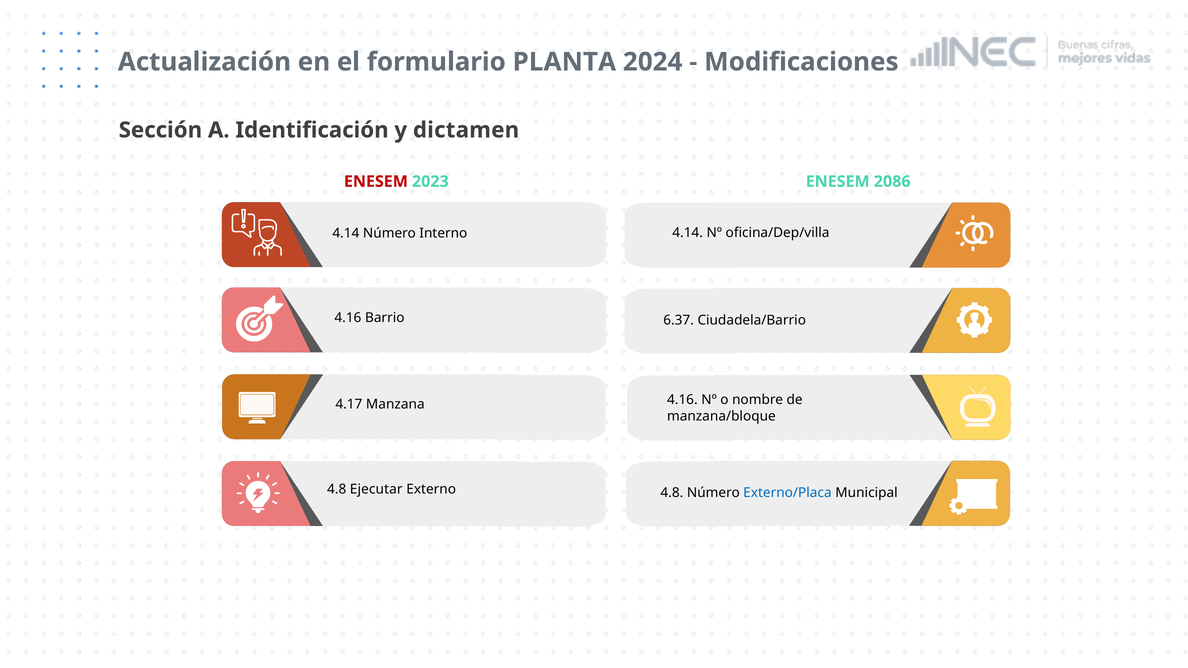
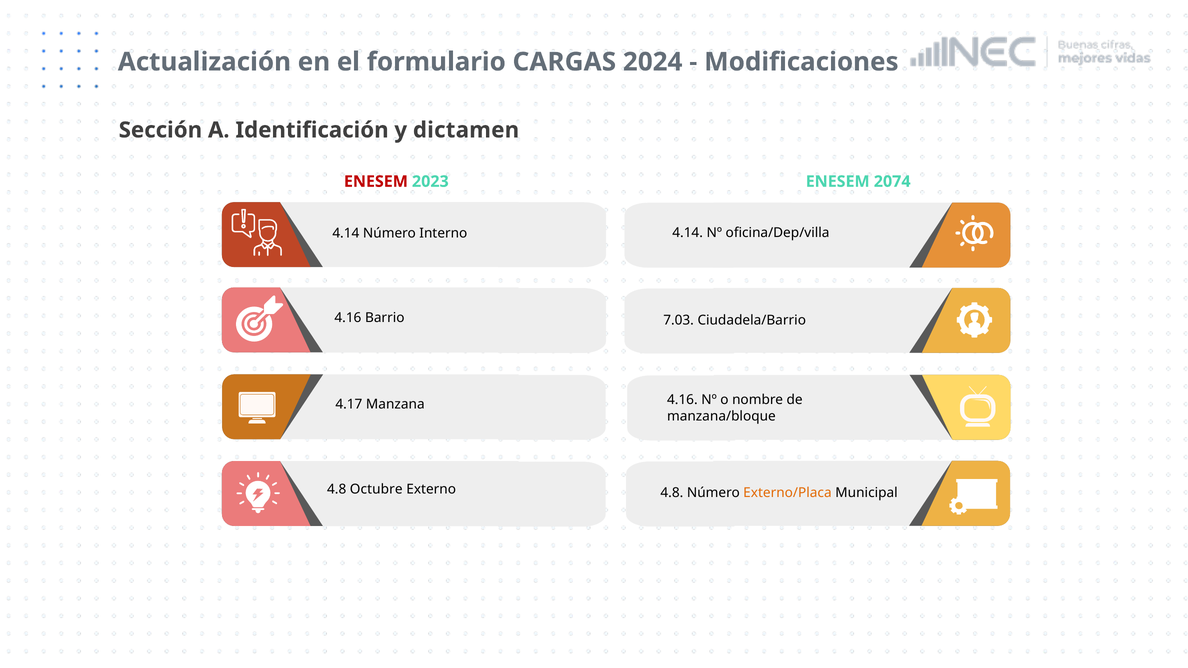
PLANTA: PLANTA -> CARGAS
2086: 2086 -> 2074
6.37: 6.37 -> 7.03
Ejecutar: Ejecutar -> Octubre
Externo/Placa colour: blue -> orange
